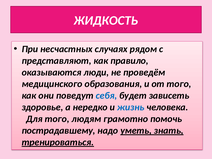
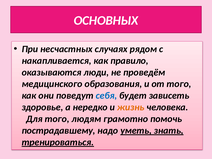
ЖИДКОСТЬ: ЖИДКОСТЬ -> ОСНОВНЫХ
представляют: представляют -> накапливается
жизнь colour: blue -> orange
